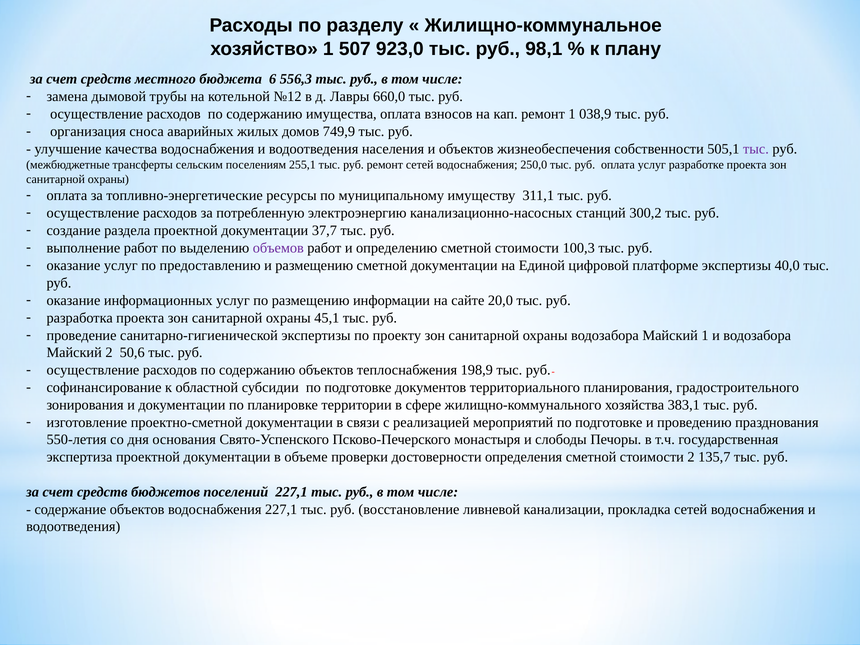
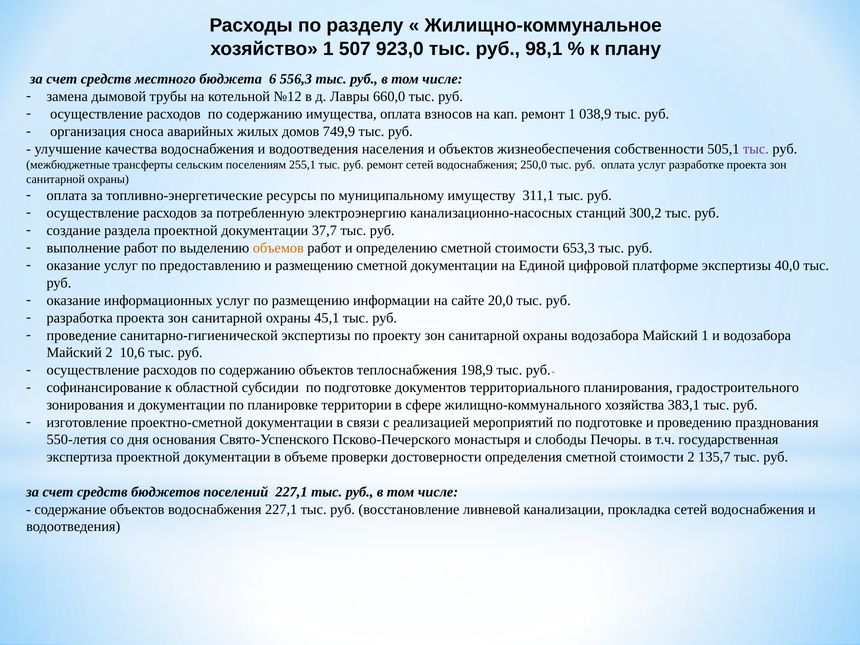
объемов colour: purple -> orange
100,3: 100,3 -> 653,3
50,6: 50,6 -> 10,6
